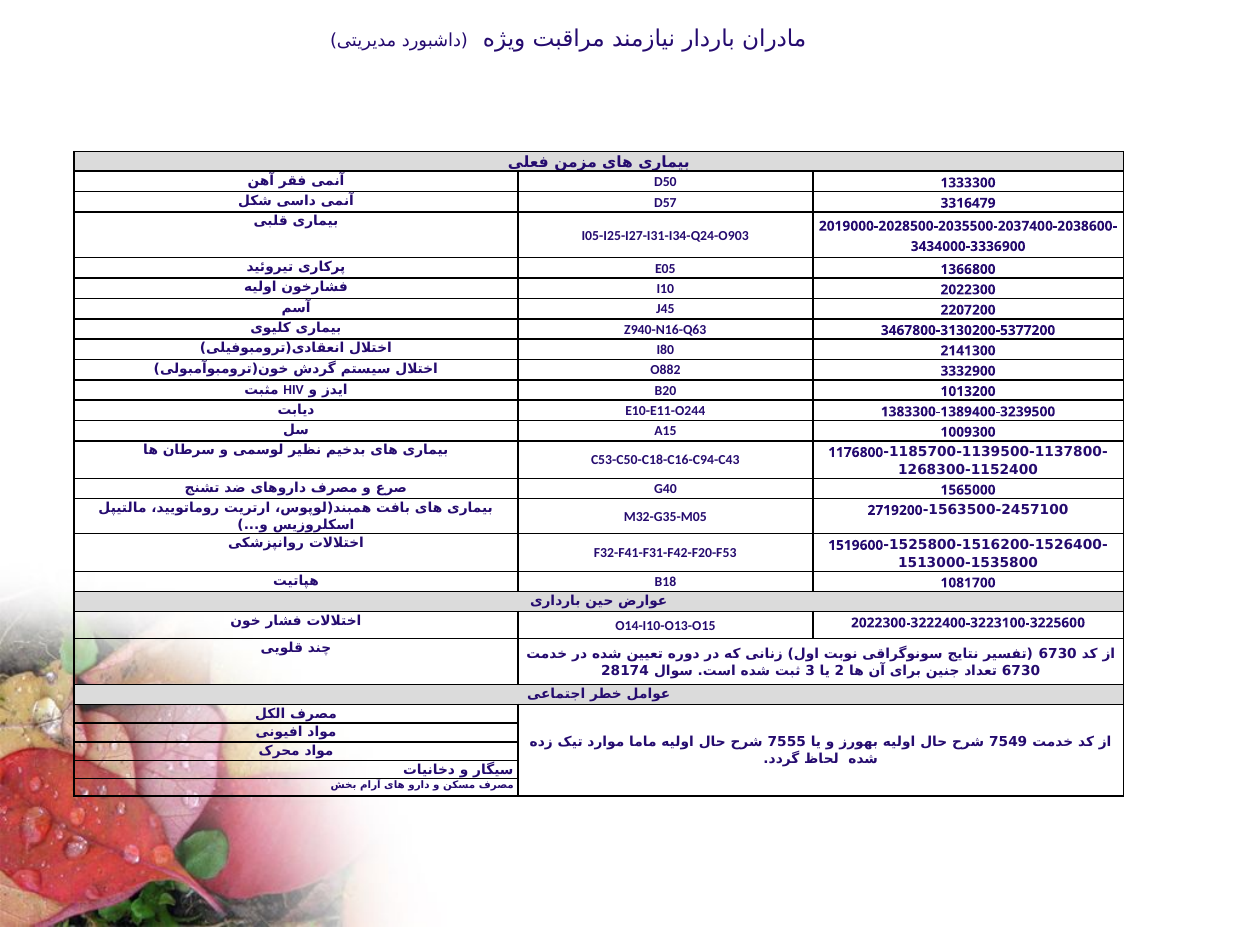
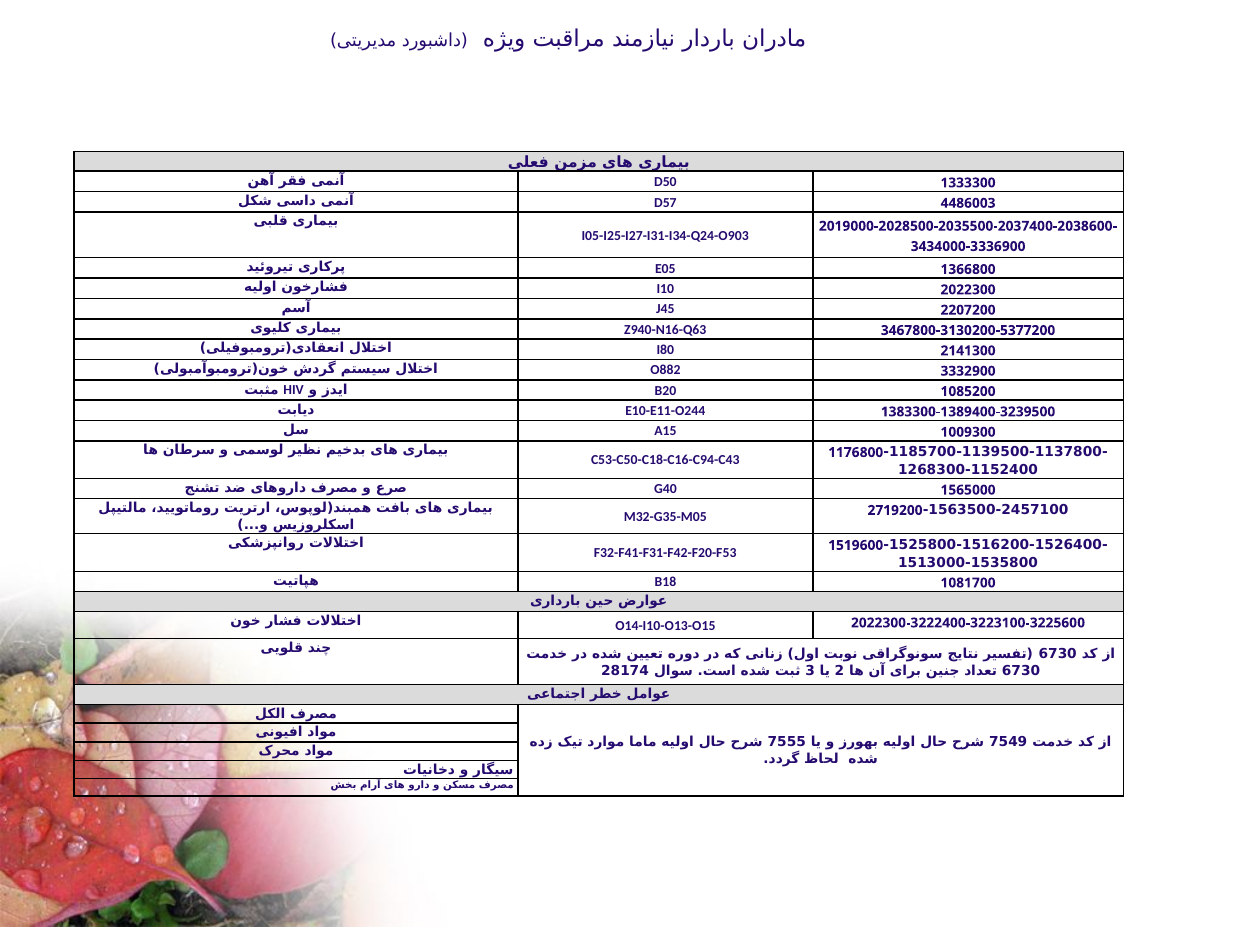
3316479: 3316479 -> 4486003
1013200: 1013200 -> 1085200
